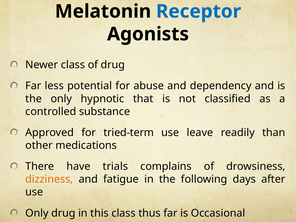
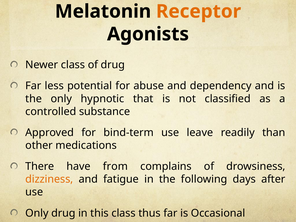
Receptor colour: blue -> orange
tried-term: tried-term -> bind-term
trials: trials -> from
